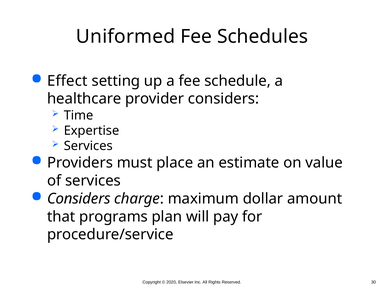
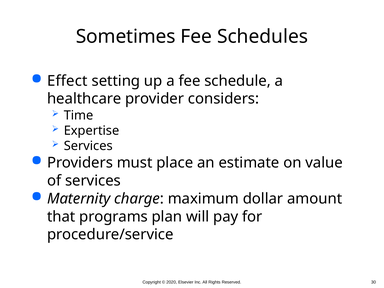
Uniformed: Uniformed -> Sometimes
Considers at (79, 199): Considers -> Maternity
